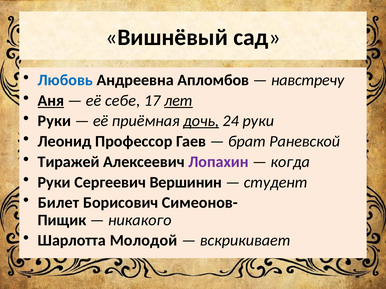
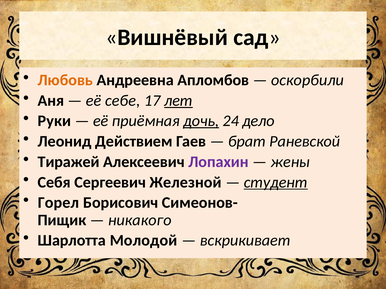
Любовь colour: blue -> orange
навстречу: навстречу -> оскорбили
Аня underline: present -> none
24 руки: руки -> дело
Профессор: Профессор -> Действием
когда: когда -> жены
Руки at (54, 183): Руки -> Себя
Вершинин: Вершинин -> Железной
студент underline: none -> present
Билет: Билет -> Горел
